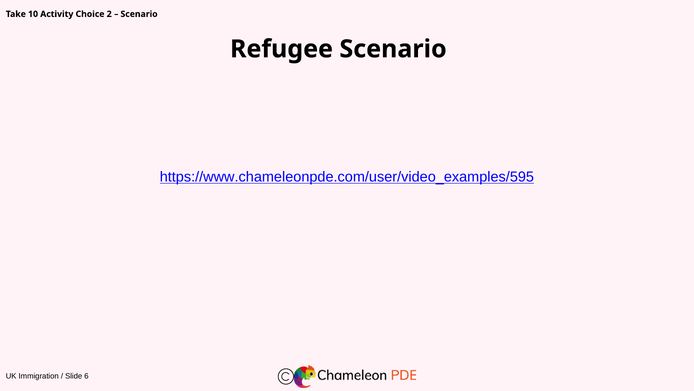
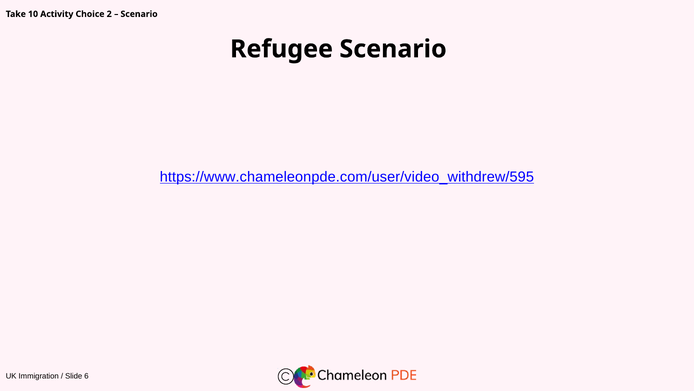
https://www.chameleonpde.com/user/video_examples/595: https://www.chameleonpde.com/user/video_examples/595 -> https://www.chameleonpde.com/user/video_withdrew/595
